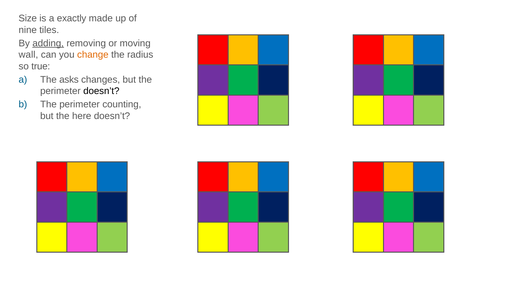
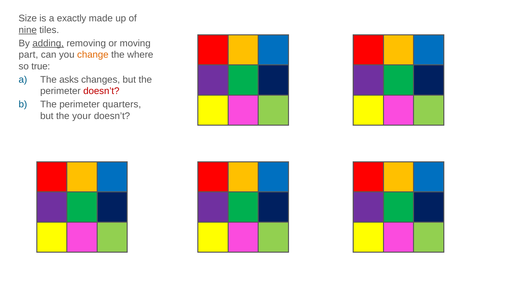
nine underline: none -> present
wall: wall -> part
radius: radius -> where
doesn’t at (101, 91) colour: black -> red
counting: counting -> quarters
here: here -> your
